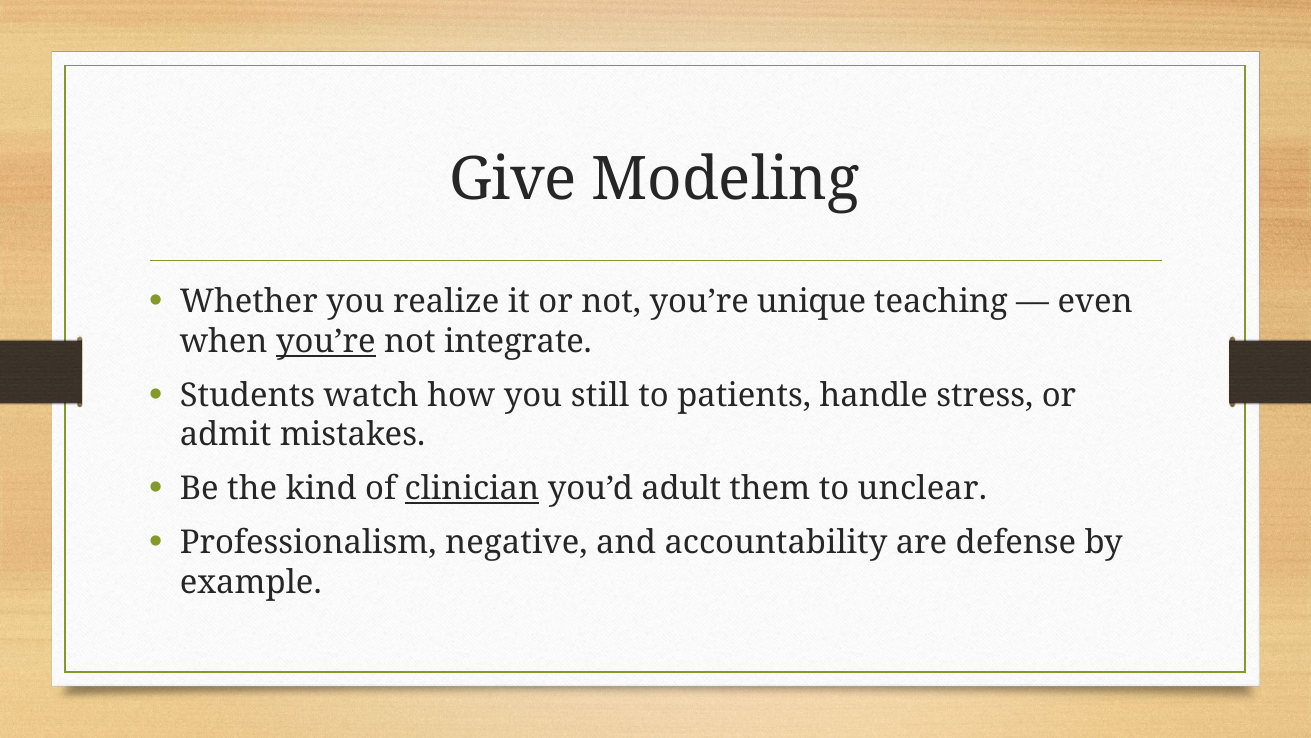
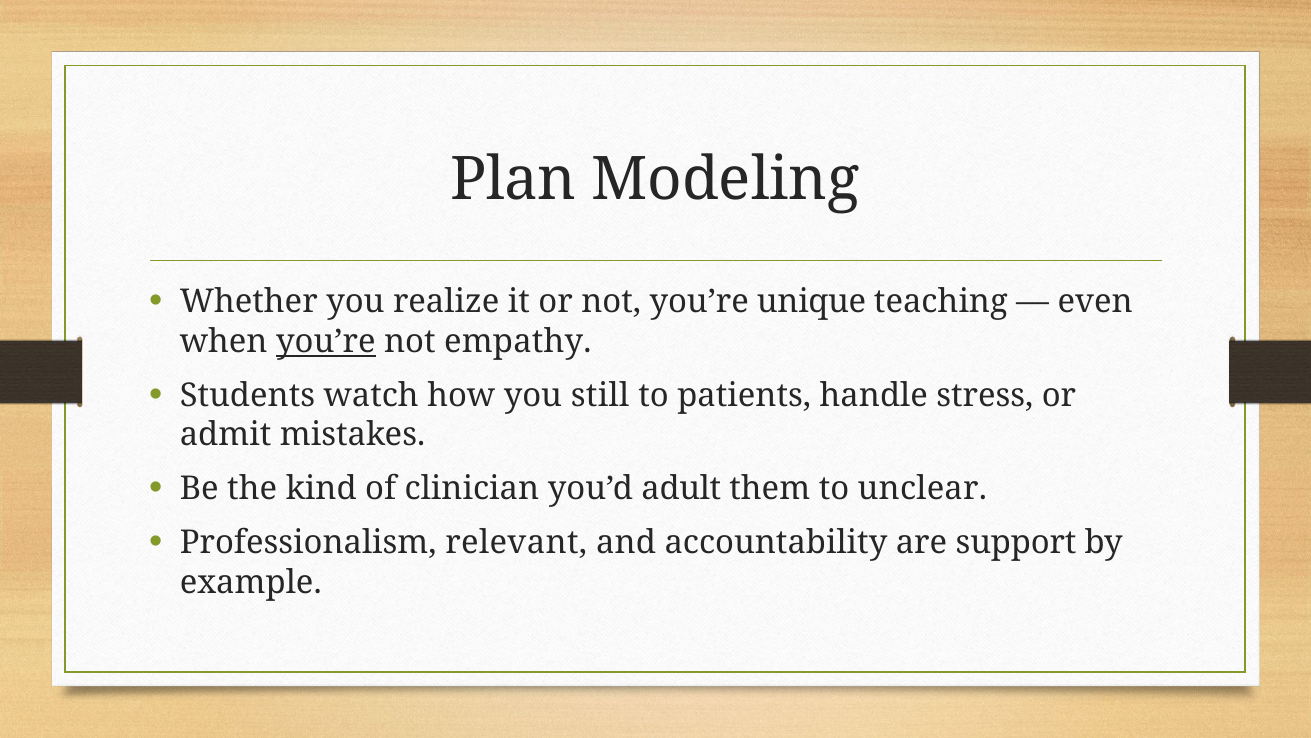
Give: Give -> Plan
integrate: integrate -> empathy
clinician underline: present -> none
negative: negative -> relevant
defense: defense -> support
